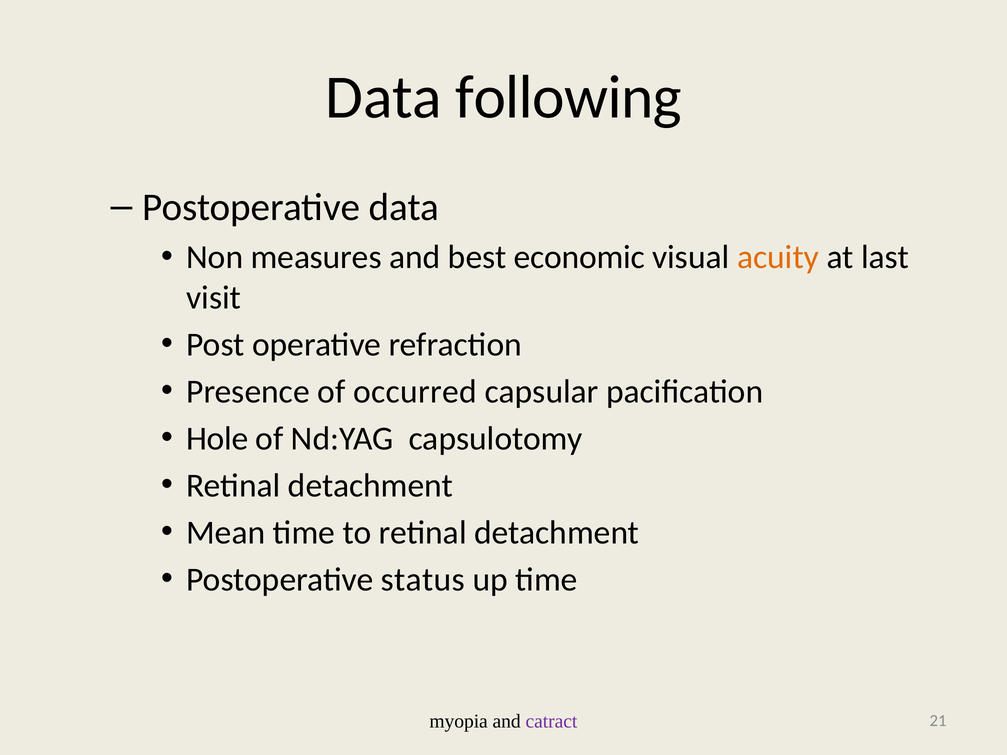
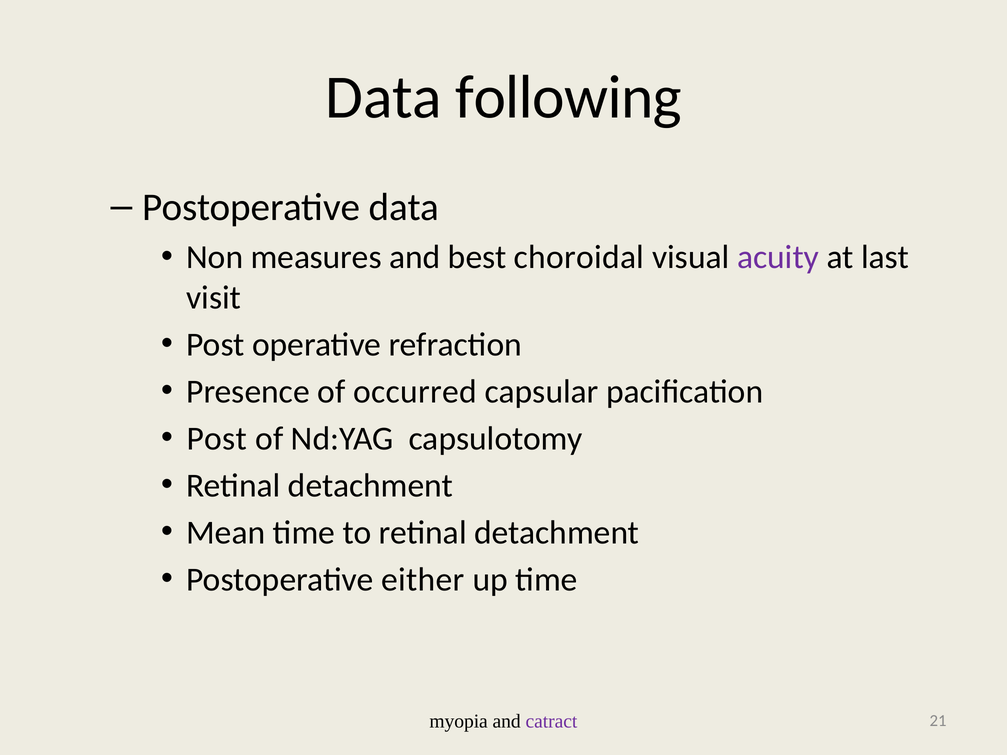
economic: economic -> choroidal
acuity colour: orange -> purple
Hole at (217, 439): Hole -> Post
status: status -> either
